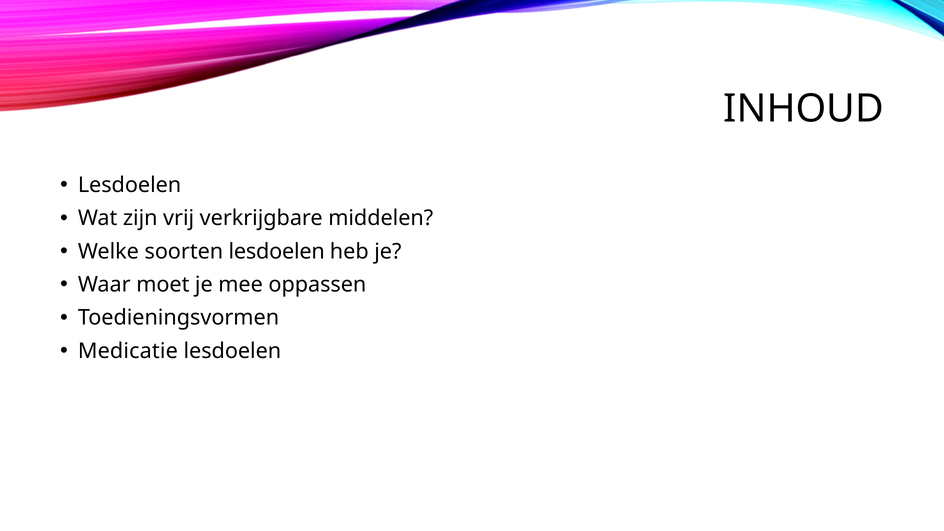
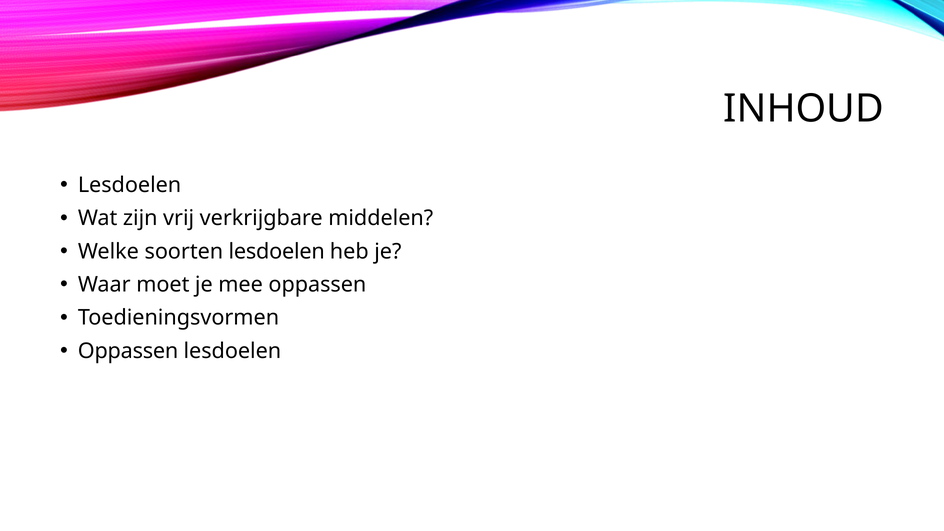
Medicatie at (128, 351): Medicatie -> Oppassen
